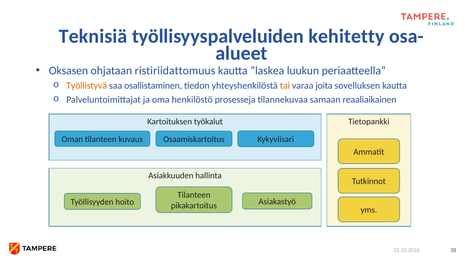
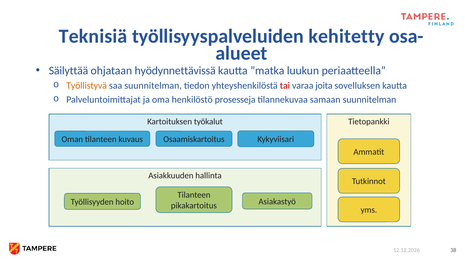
Oksasen: Oksasen -> Säilyttää
ristiriidattomuus: ristiriidattomuus -> hyödynnettävissä
”laskea: ”laskea -> ”matka
saa osallistaminen: osallistaminen -> suunnitelman
tai colour: orange -> red
samaan reaaliaikainen: reaaliaikainen -> suunnitelman
